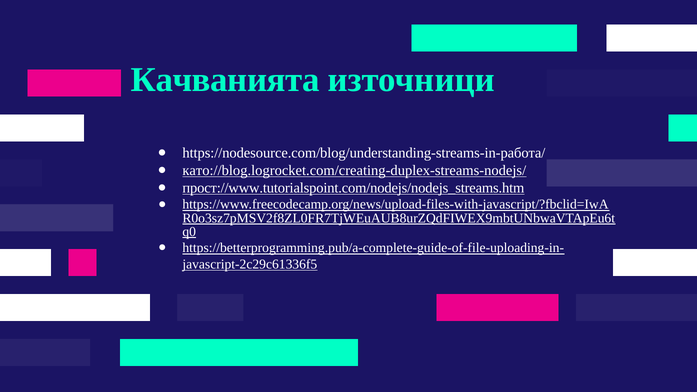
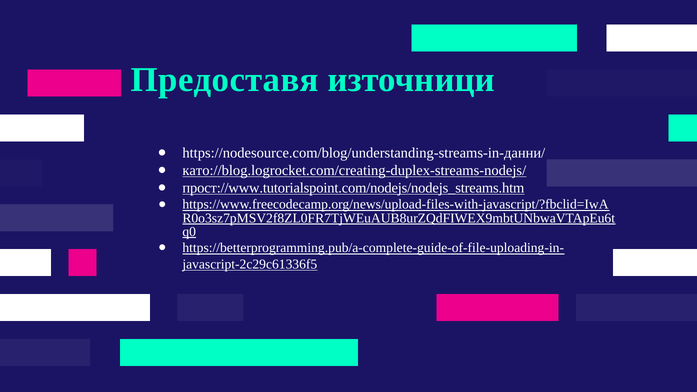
Качванията: Качванията -> Предоставя
https://nodesource.com/blog/understanding-streams-in-работа/: https://nodesource.com/blog/understanding-streams-in-работа/ -> https://nodesource.com/blog/understanding-streams-in-данни/
